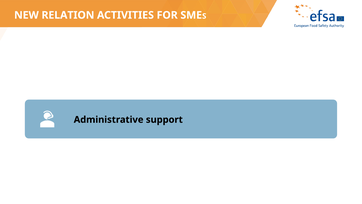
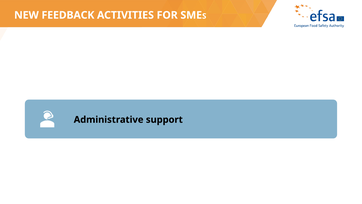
RELATION: RELATION -> FEEDBACK
